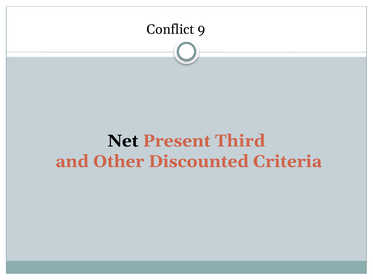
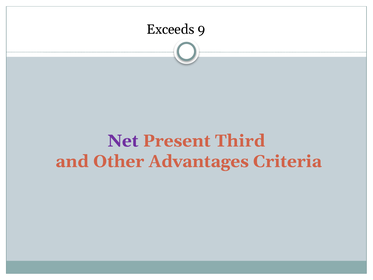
Conflict: Conflict -> Exceeds
Net colour: black -> purple
Discounted: Discounted -> Advantages
